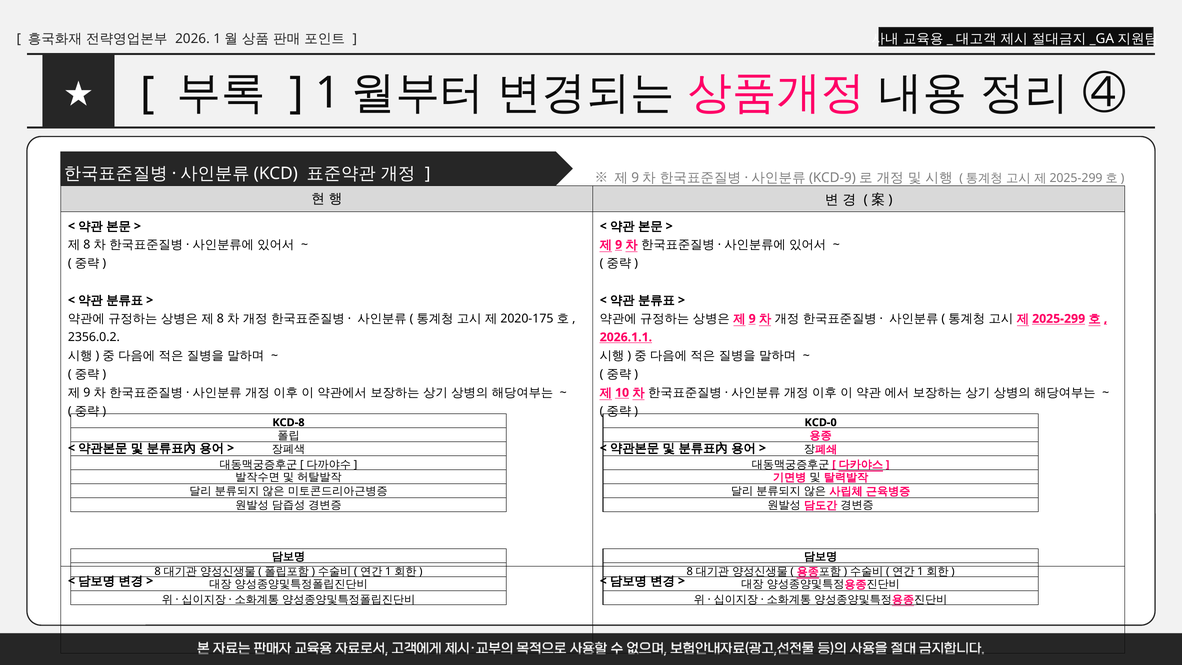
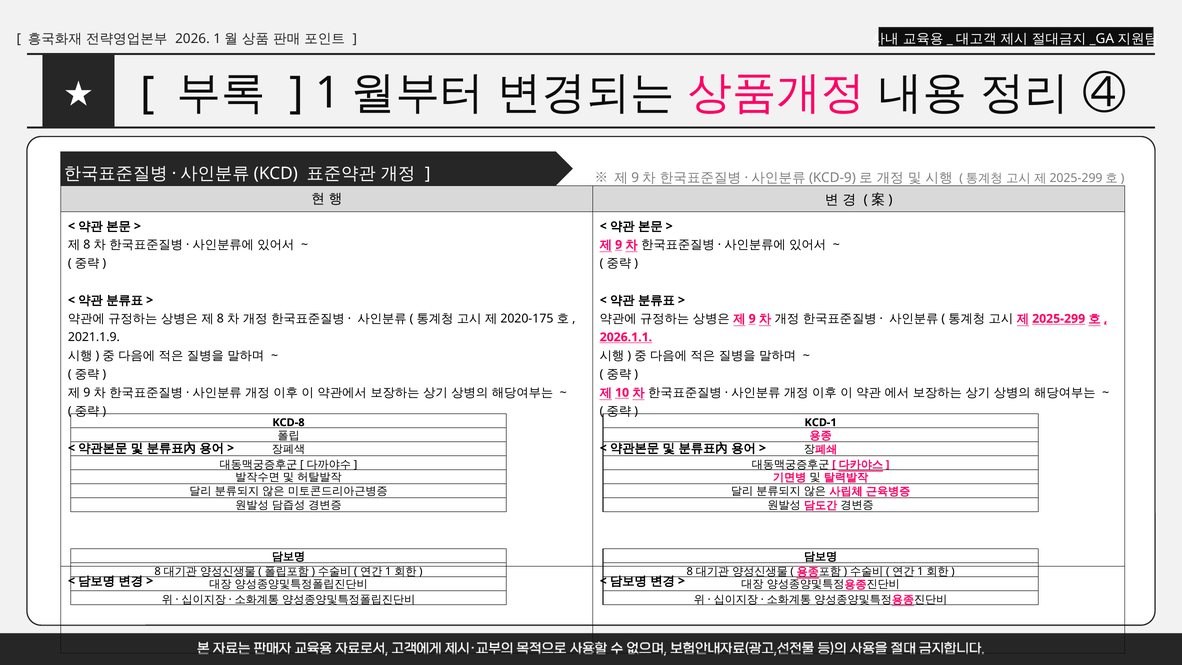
2356.0.2: 2356.0.2 -> 2021.1.9
KCD-0: KCD-0 -> KCD-1
